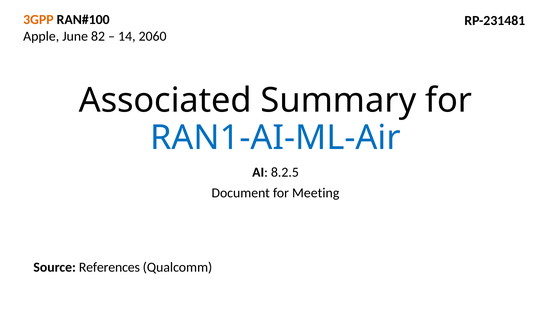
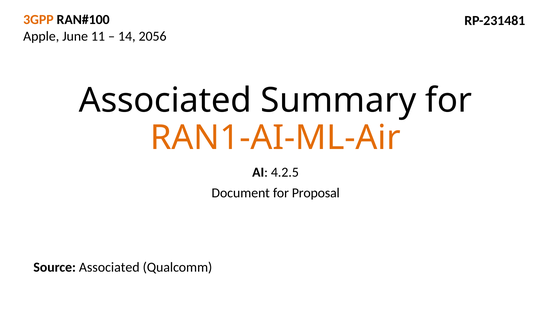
82: 82 -> 11
2060: 2060 -> 2056
RAN1-AI-ML-Air colour: blue -> orange
8.2.5: 8.2.5 -> 4.2.5
Meeting: Meeting -> Proposal
Source References: References -> Associated
